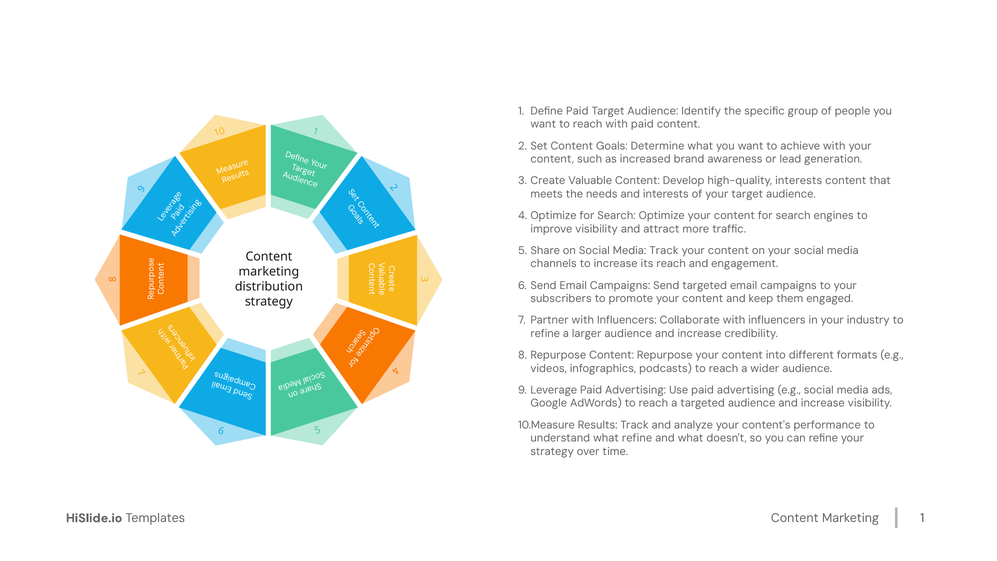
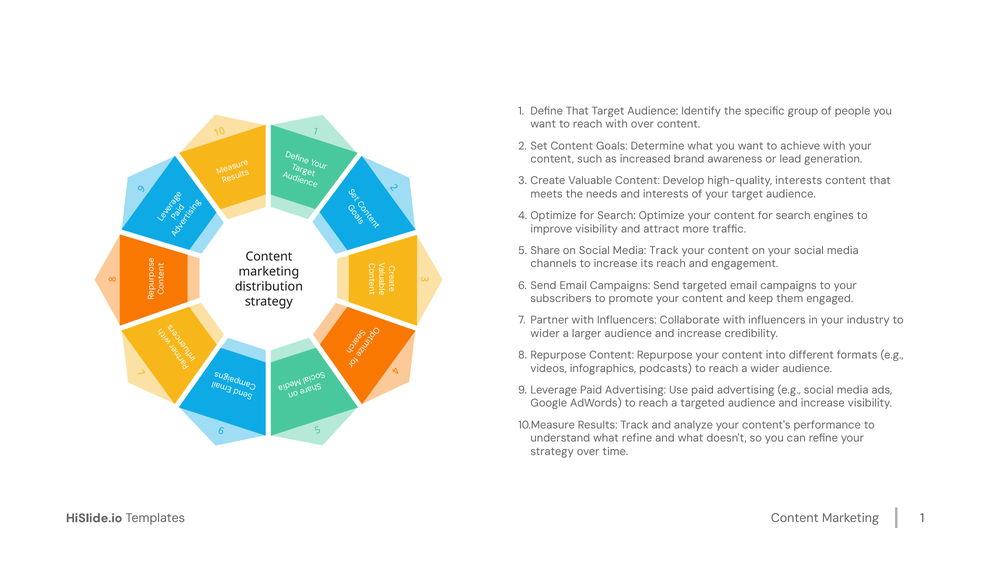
Define Paid: Paid -> That
with paid: paid -> over
refine at (545, 333): refine -> wider
